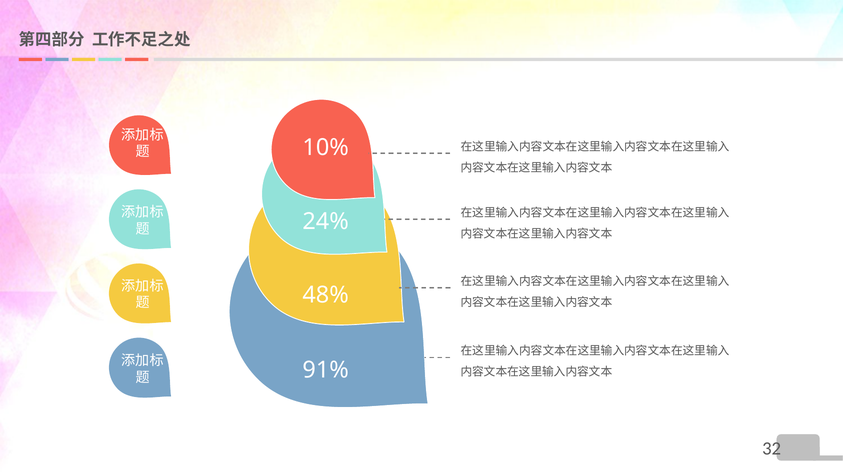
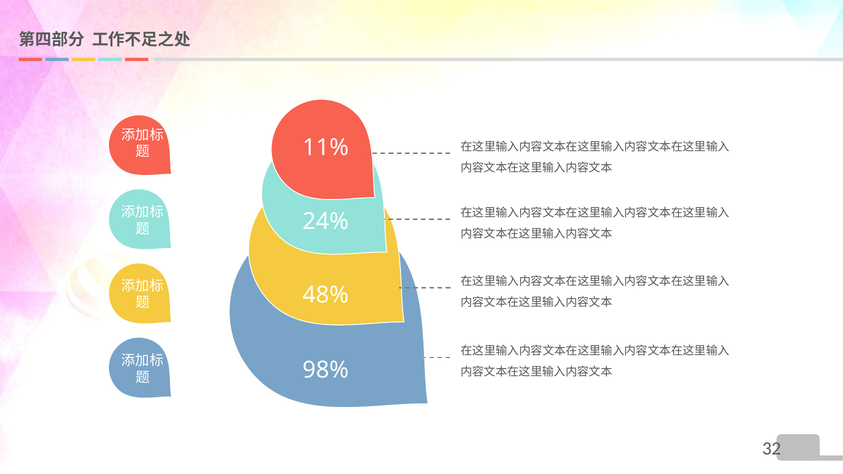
10%: 10% -> 11%
91%: 91% -> 98%
